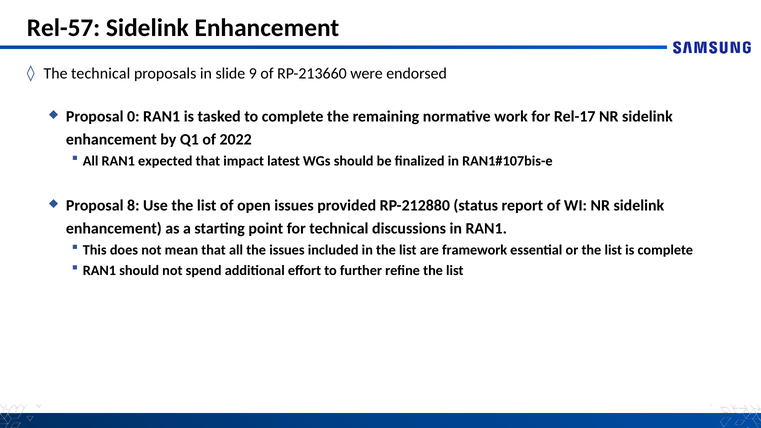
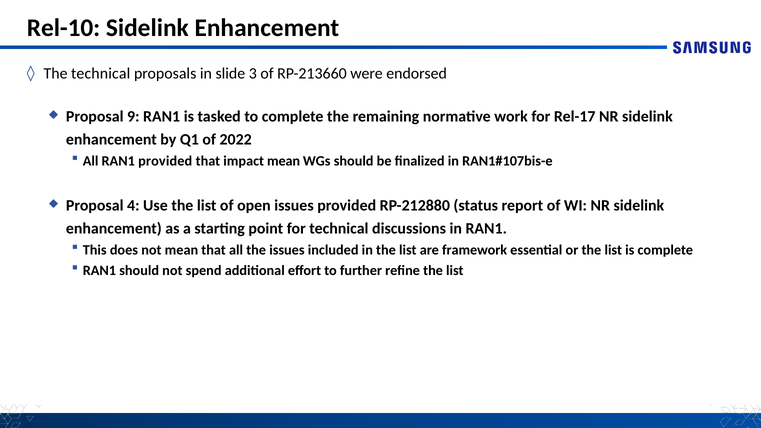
Rel-57: Rel-57 -> Rel-10
9: 9 -> 3
0: 0 -> 9
RAN1 expected: expected -> provided
impact latest: latest -> mean
8: 8 -> 4
